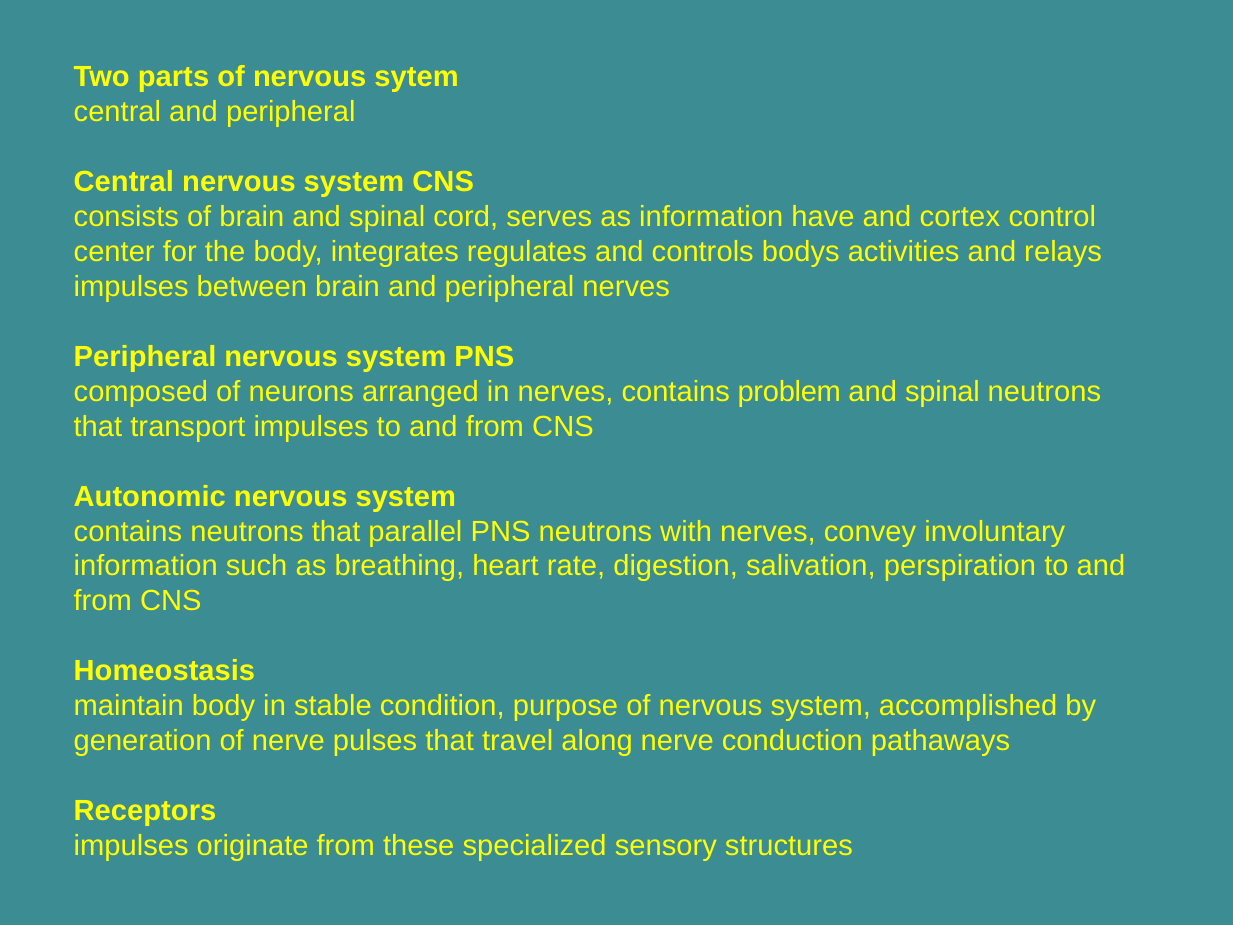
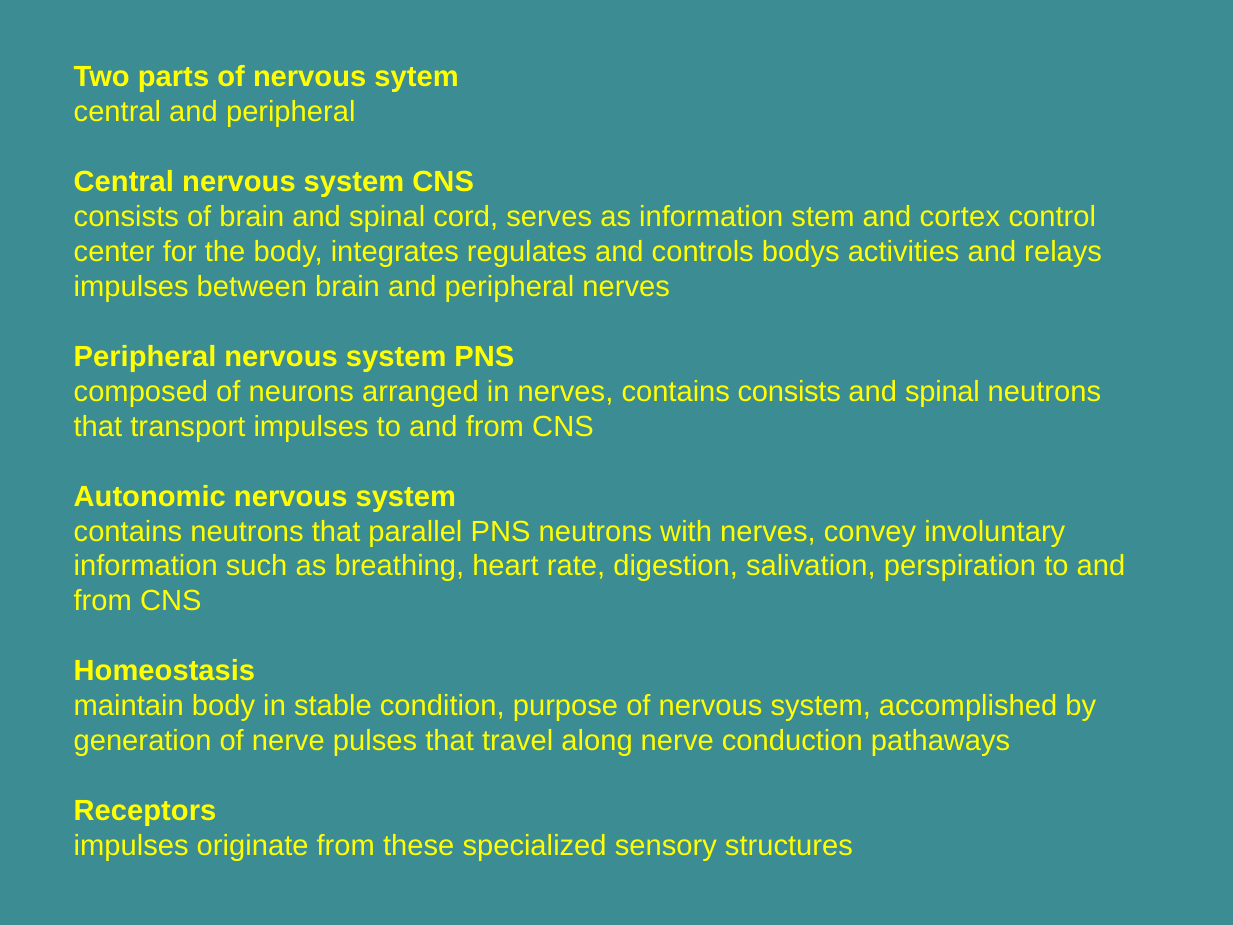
have: have -> stem
contains problem: problem -> consists
